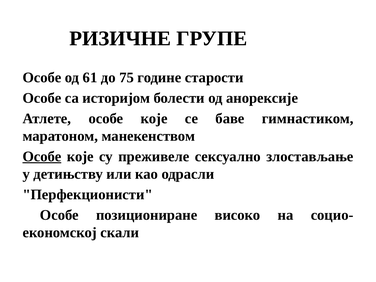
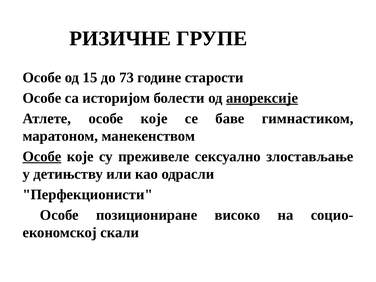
61: 61 -> 15
75: 75 -> 73
анорексије underline: none -> present
